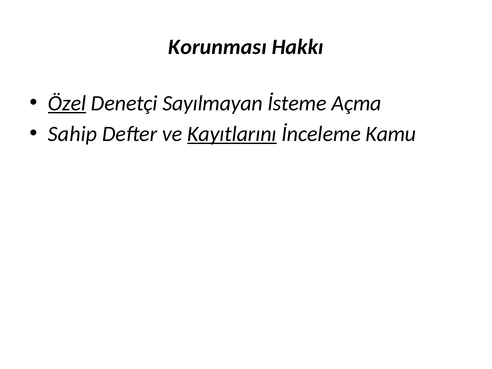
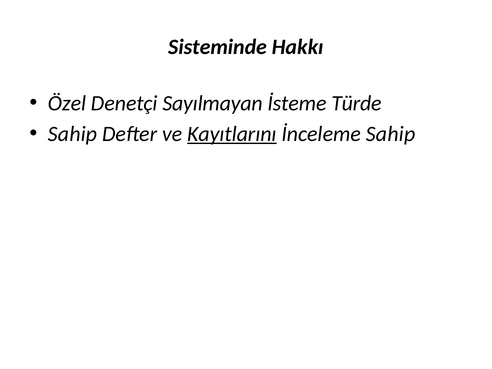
Korunması: Korunması -> Sisteminde
Özel underline: present -> none
Açma: Açma -> Türde
İnceleme Kamu: Kamu -> Sahip
